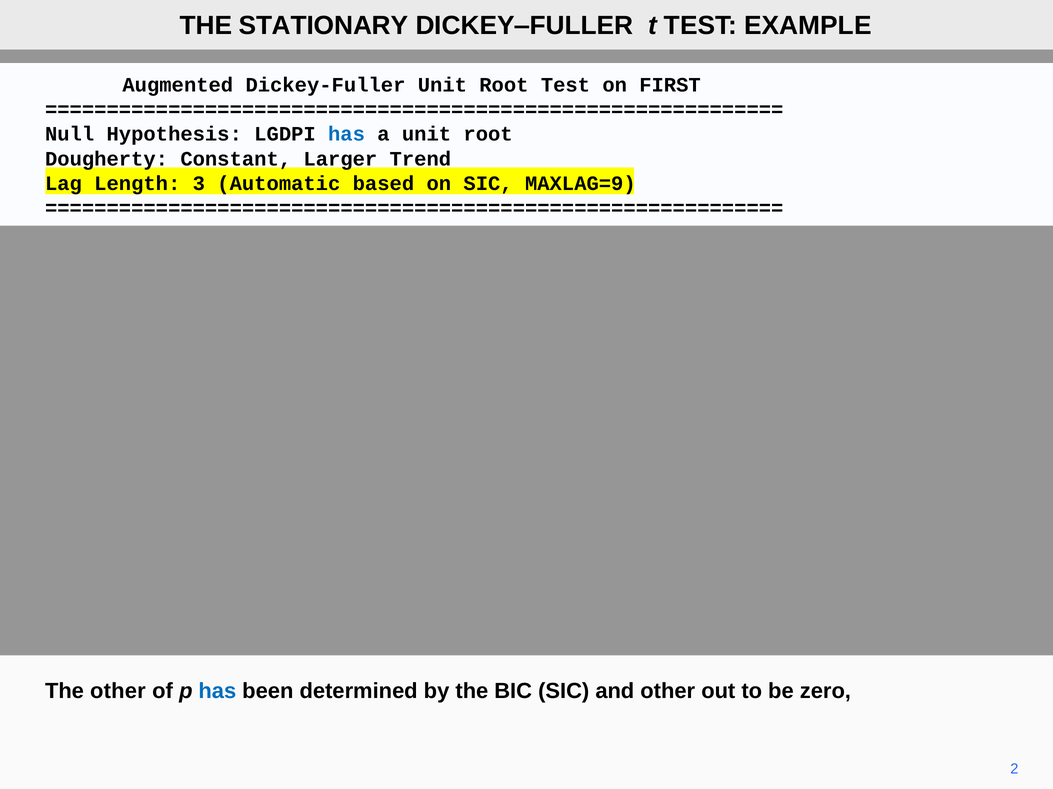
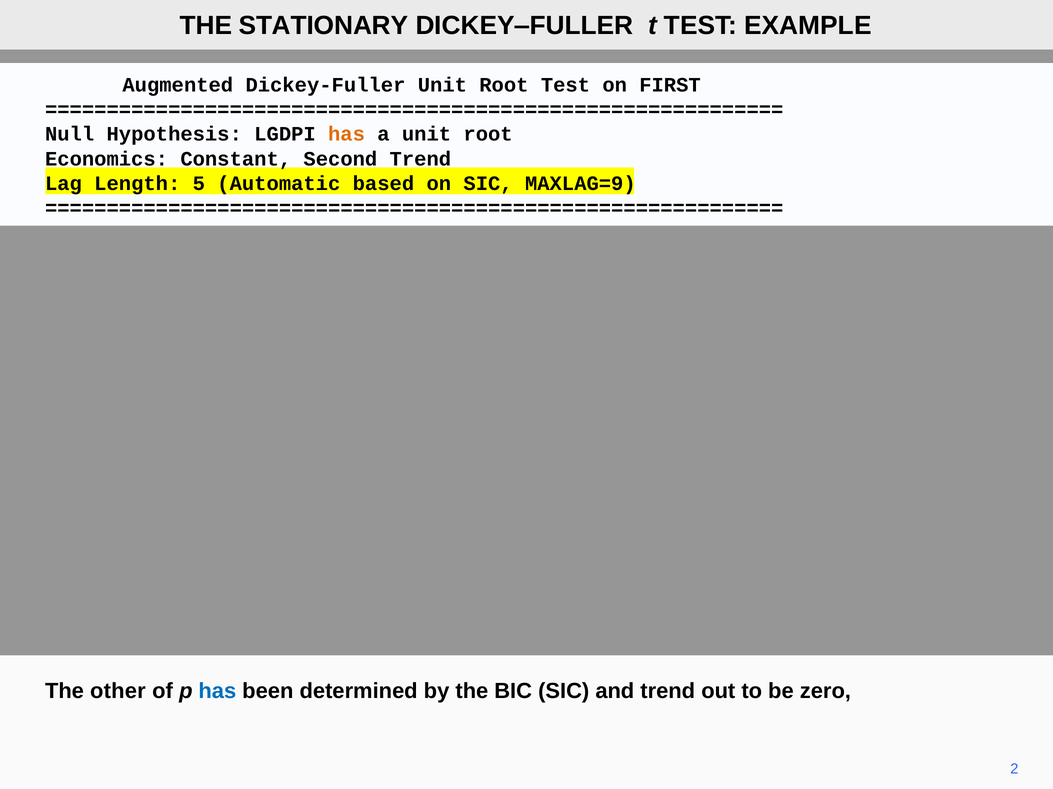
has at (347, 134) colour: blue -> orange
Dougherty: Dougherty -> Economics
Larger: Larger -> Second
3: 3 -> 5
and other: other -> trend
